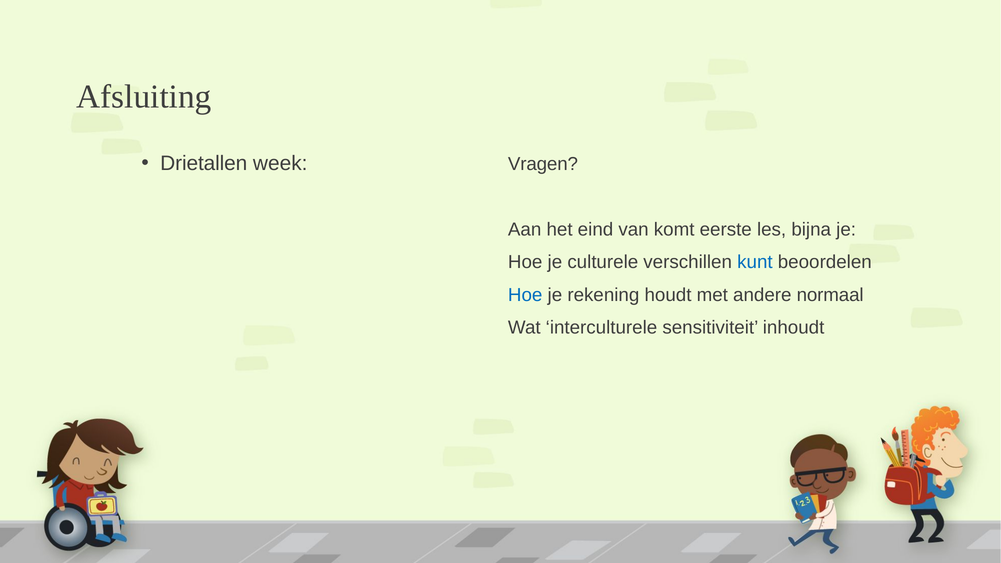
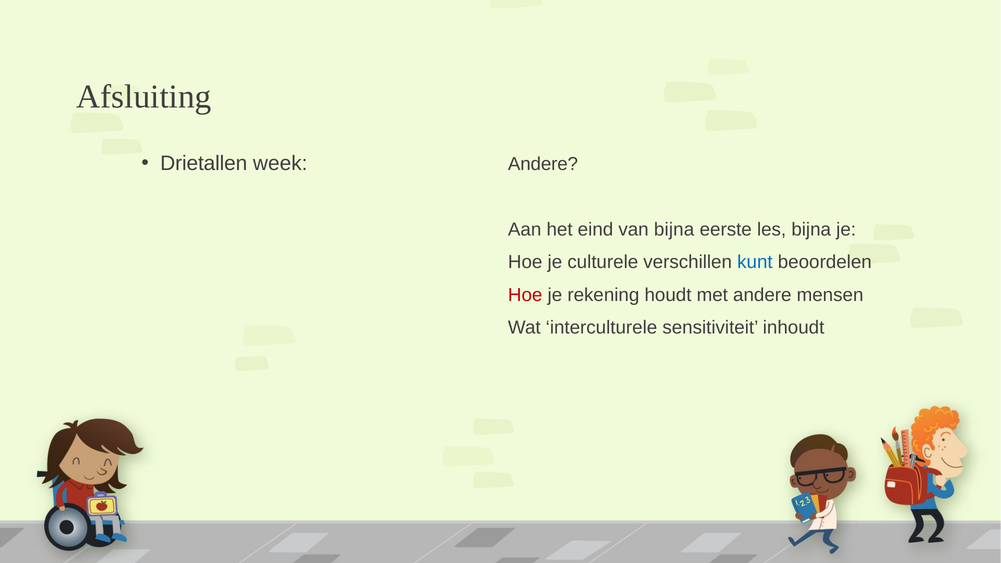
week Vragen: Vragen -> Andere
van komt: komt -> bijna
Hoe at (525, 295) colour: blue -> red
normaal: normaal -> mensen
